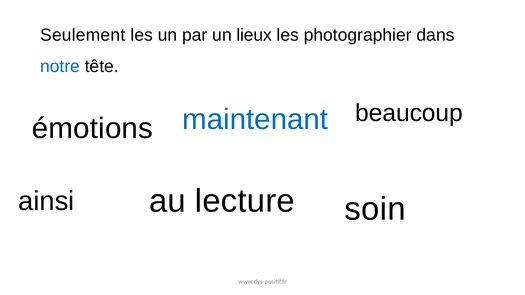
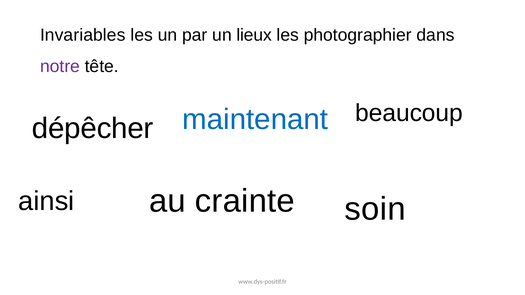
Seulement: Seulement -> Invariables
notre colour: blue -> purple
émotions: émotions -> dépêcher
lecture: lecture -> crainte
